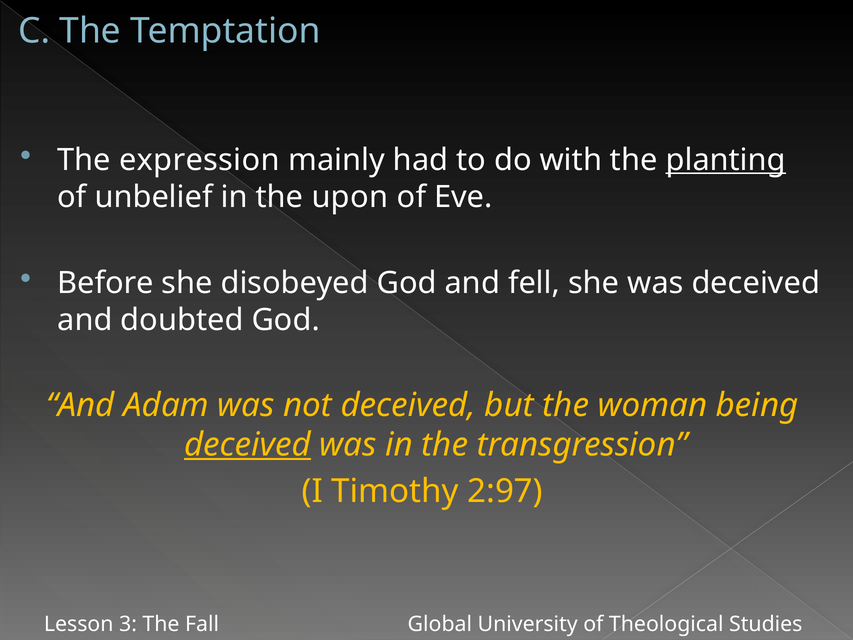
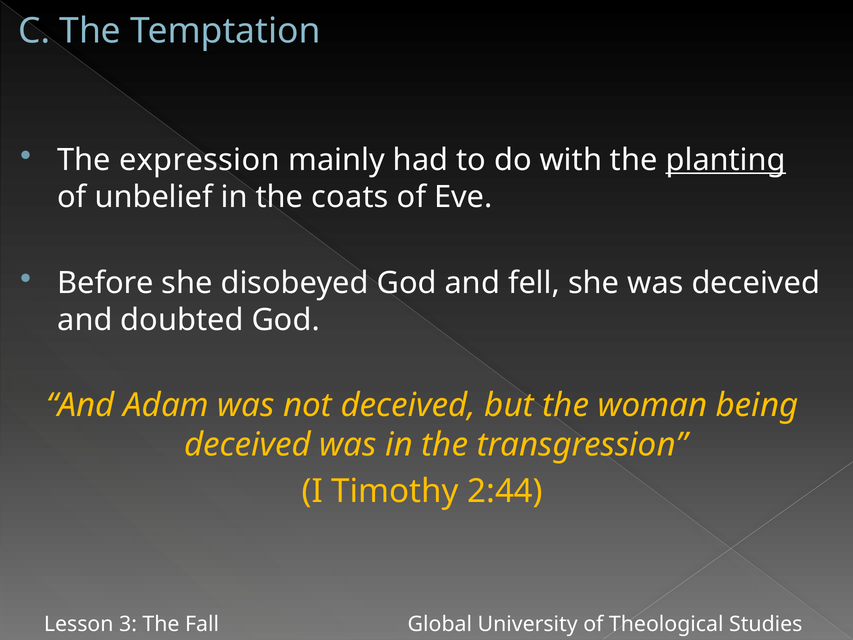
upon: upon -> coats
deceived at (248, 445) underline: present -> none
2:97: 2:97 -> 2:44
